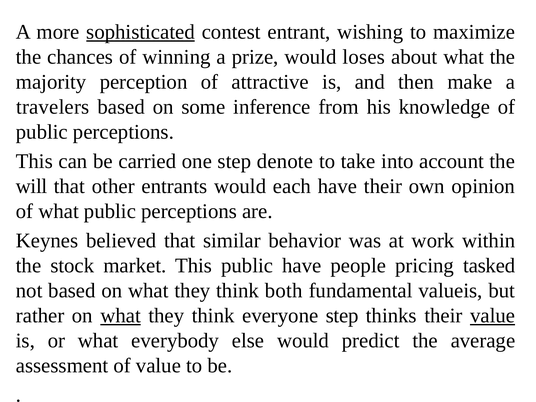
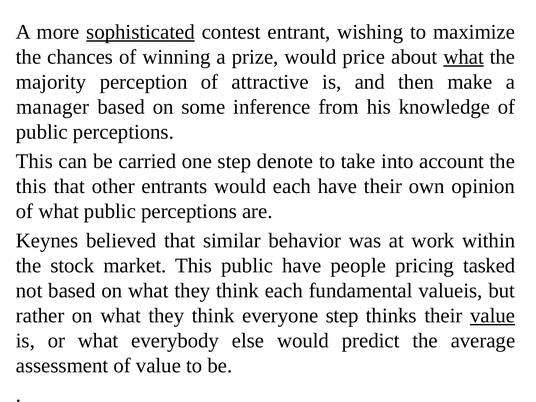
loses: loses -> price
what at (464, 57) underline: none -> present
travelers: travelers -> manager
will at (32, 186): will -> this
think both: both -> each
what at (121, 316) underline: present -> none
